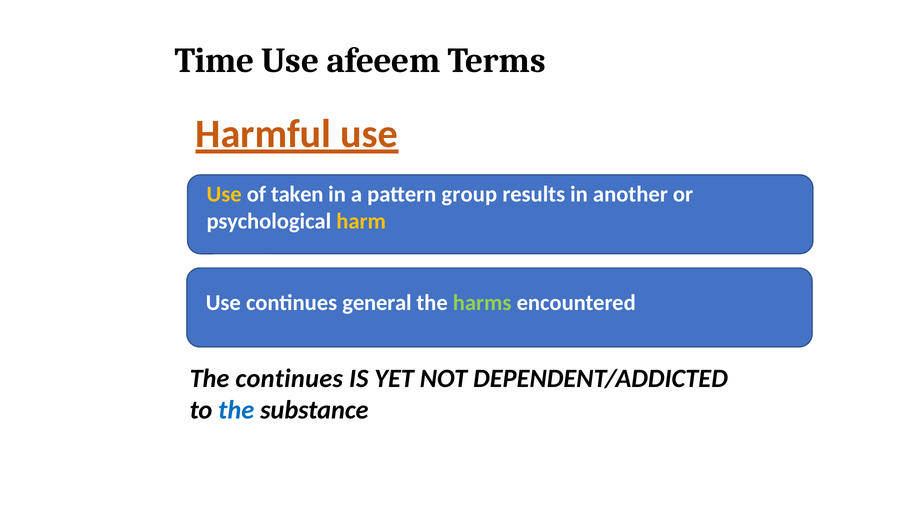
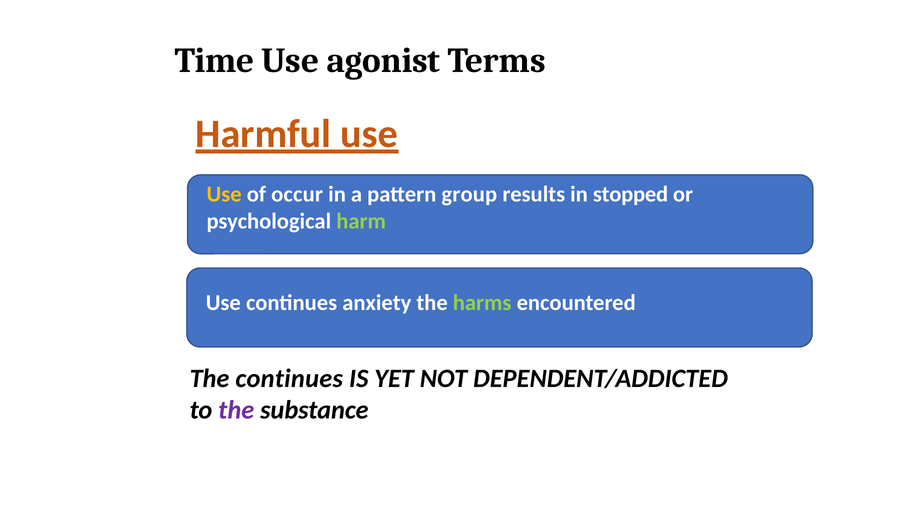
afeeem: afeeem -> agonist
taken: taken -> occur
another: another -> stopped
harm colour: yellow -> light green
general: general -> anxiety
the at (236, 410) colour: blue -> purple
